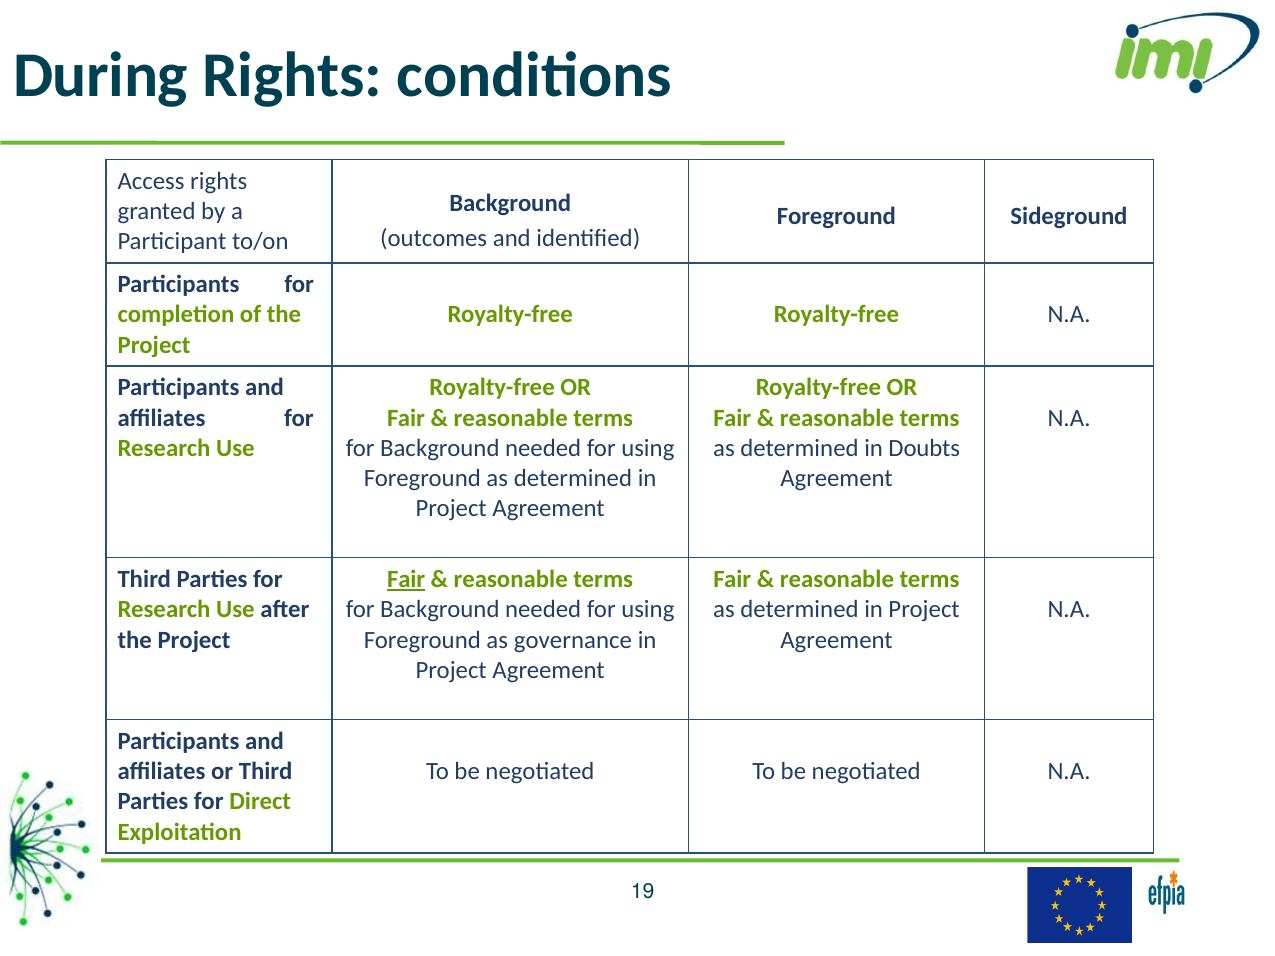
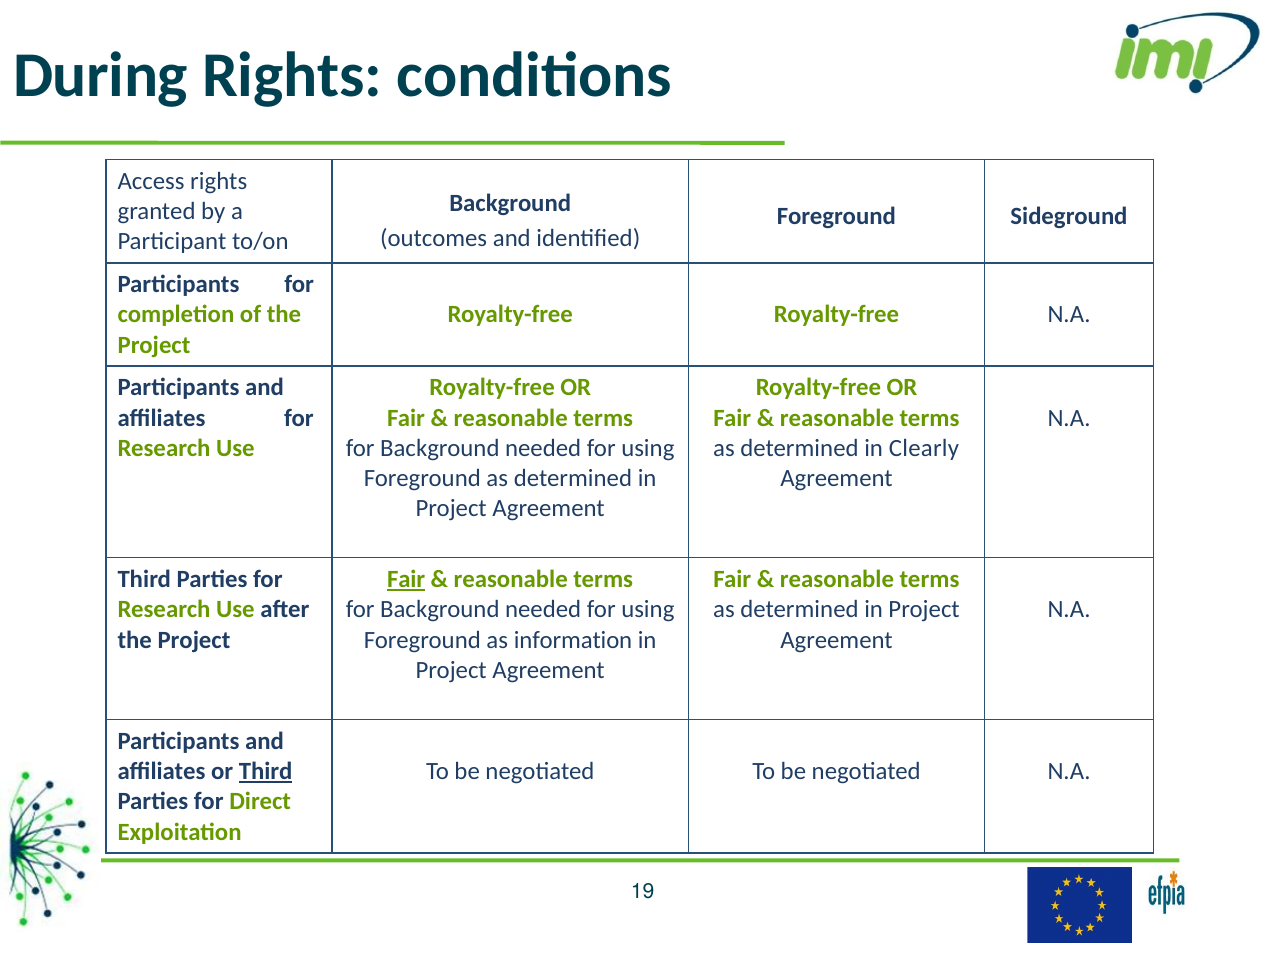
Doubts: Doubts -> Clearly
governance: governance -> information
Third at (266, 772) underline: none -> present
